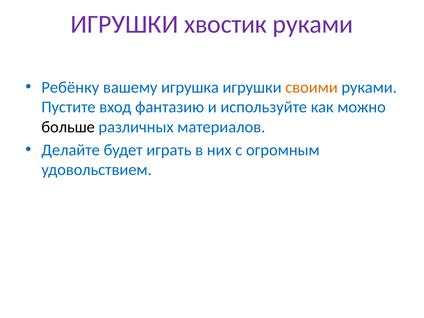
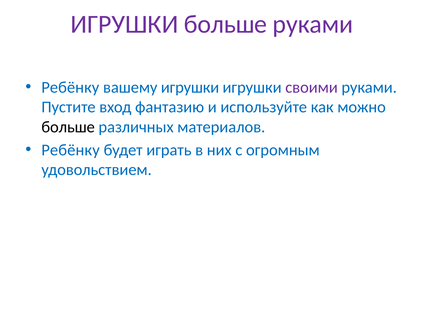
ИГРУШКИ хвостик: хвостик -> больше
вашему игрушка: игрушка -> игрушки
своими colour: orange -> purple
Делайте at (71, 150): Делайте -> Ребёнку
